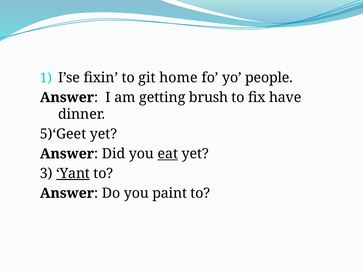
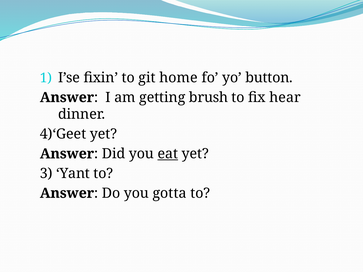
people: people -> button
have: have -> hear
5)‘Geet: 5)‘Geet -> 4)‘Geet
Yant underline: present -> none
paint: paint -> gotta
